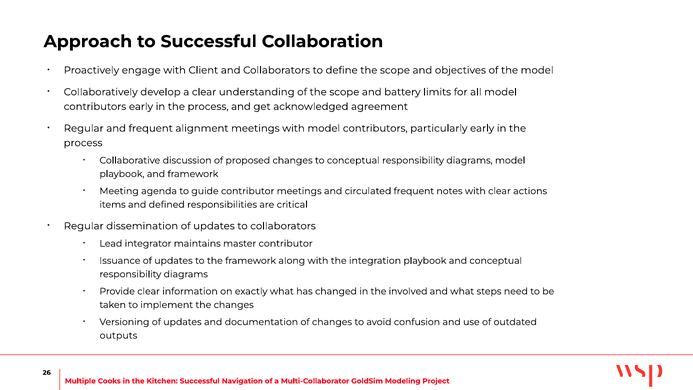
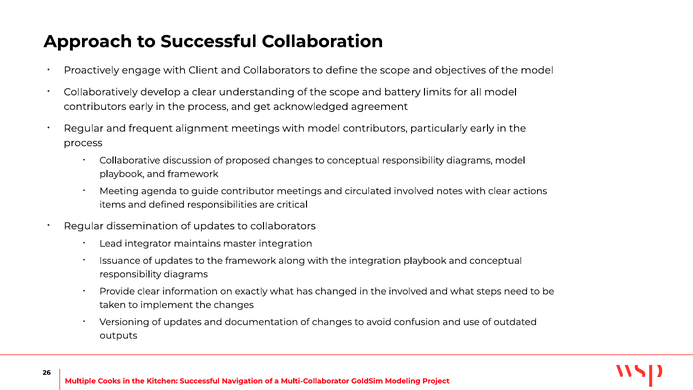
circulated frequent: frequent -> involved
master contributor: contributor -> integration
